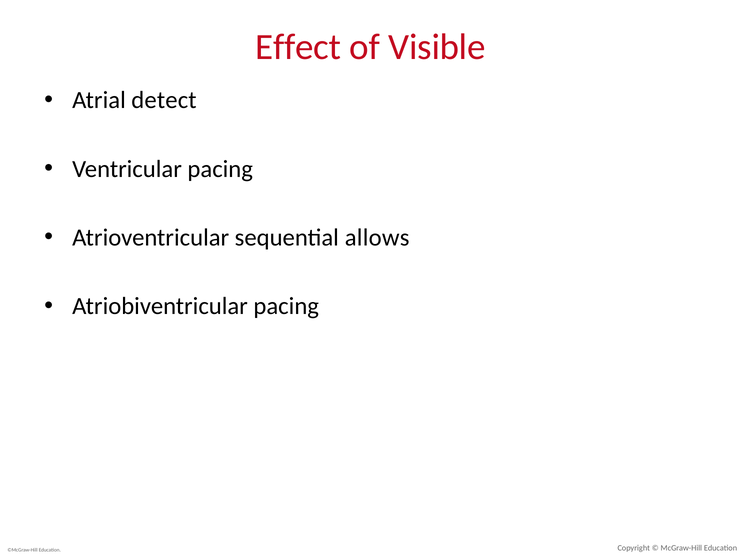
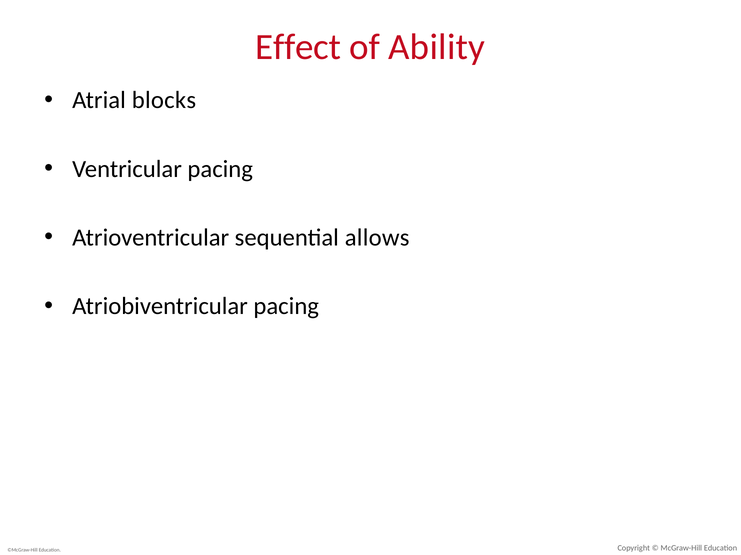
Visible: Visible -> Ability
detect: detect -> blocks
